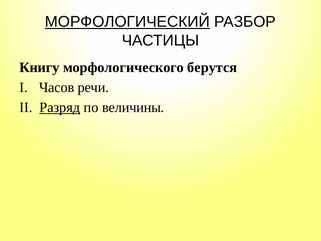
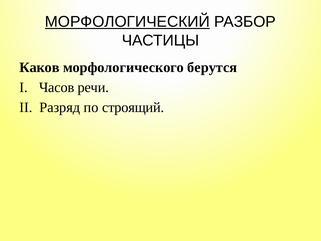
Книгу: Книгу -> Каков
Разряд underline: present -> none
величины: величины -> строящий
